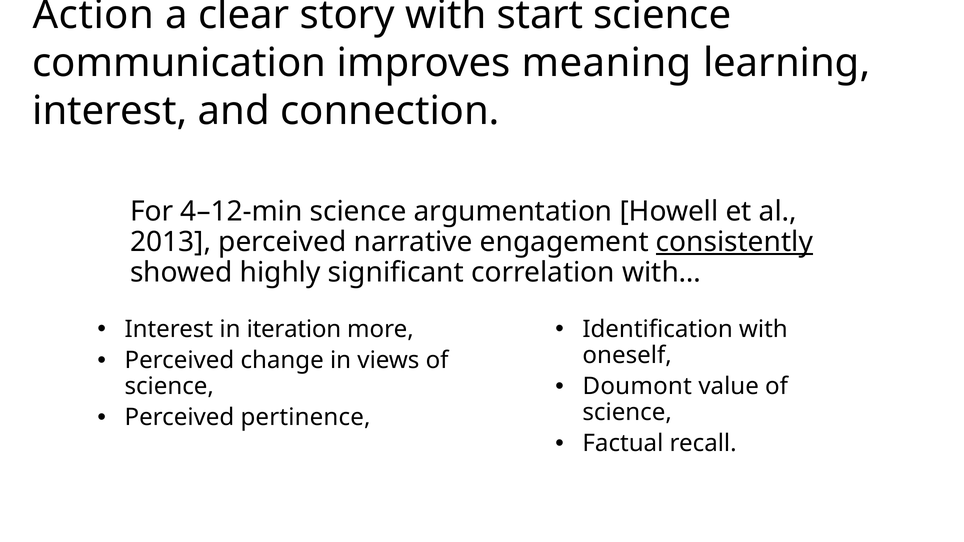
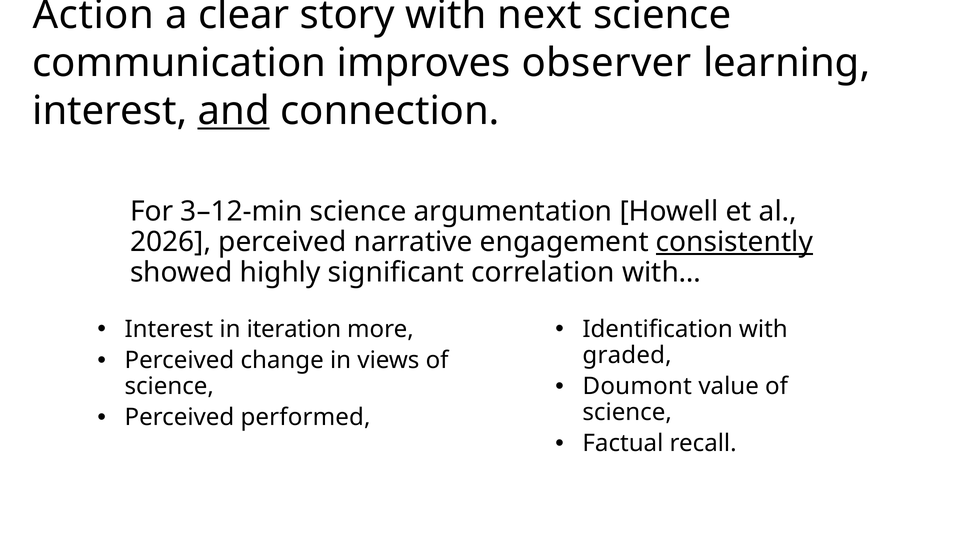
start: start -> next
meaning: meaning -> observer
and underline: none -> present
4–12-min: 4–12-min -> 3–12-min
2013: 2013 -> 2026
oneself: oneself -> graded
pertinence: pertinence -> performed
